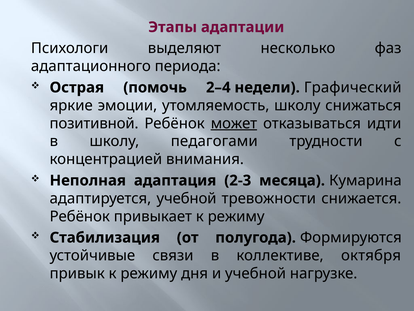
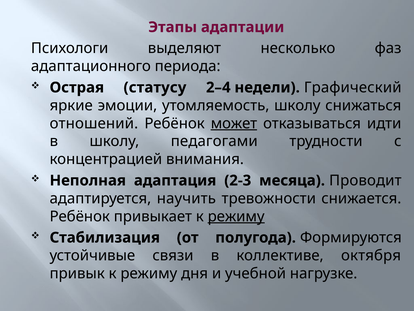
помочь: помочь -> статусу
позитивной: позитивной -> отношений
Кумарина: Кумарина -> Проводит
адаптируется учебной: учебной -> научить
режиму at (236, 216) underline: none -> present
